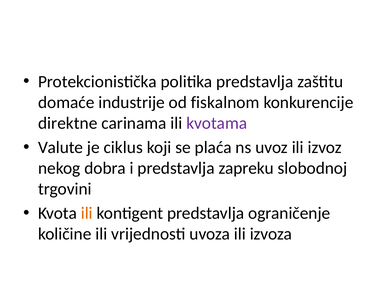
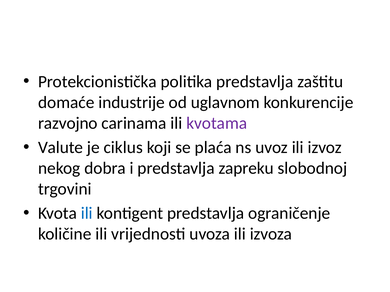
fiskalnom: fiskalnom -> uglavnom
direktne: direktne -> razvojno
ili at (87, 214) colour: orange -> blue
